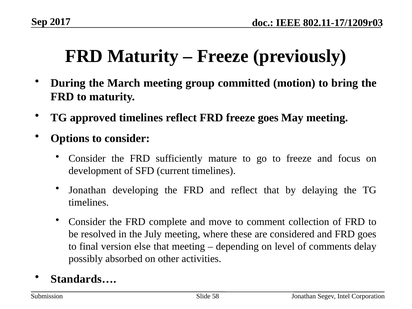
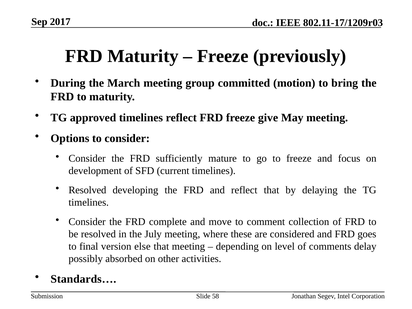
freeze goes: goes -> give
Jonathan at (87, 190): Jonathan -> Resolved
